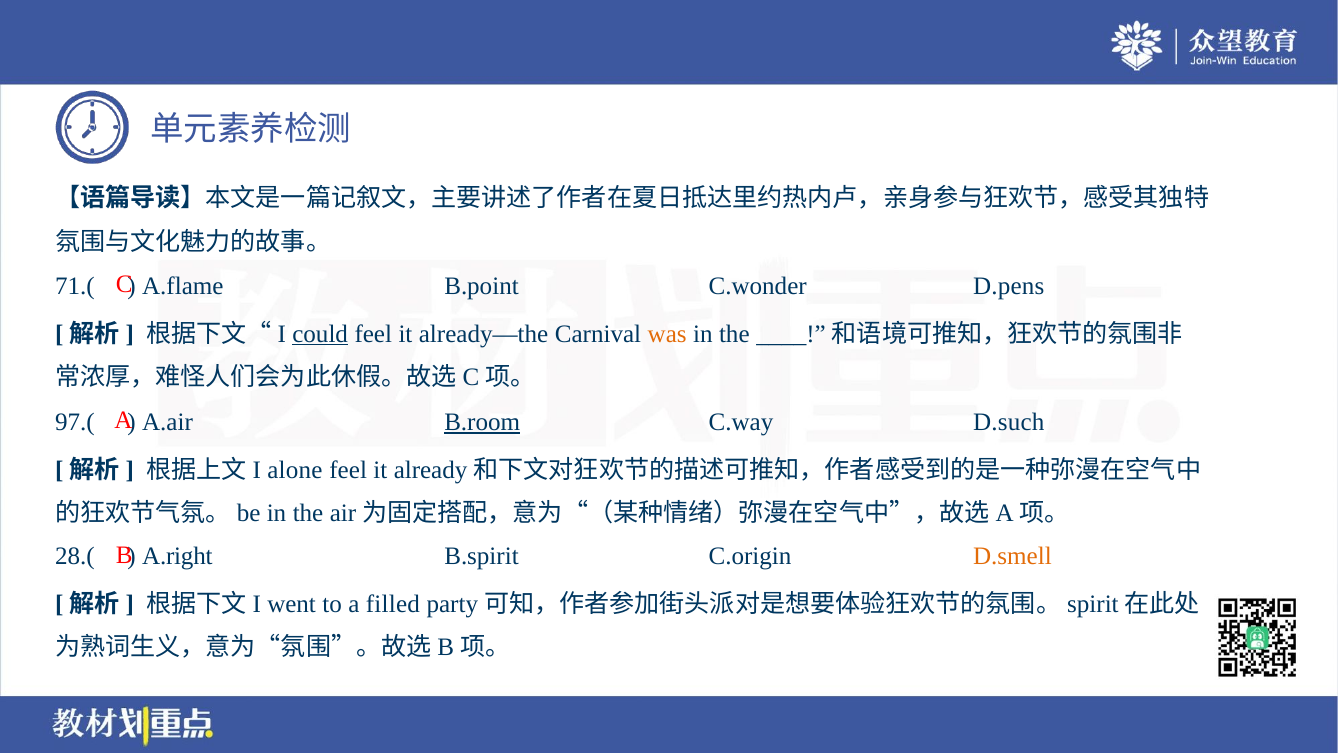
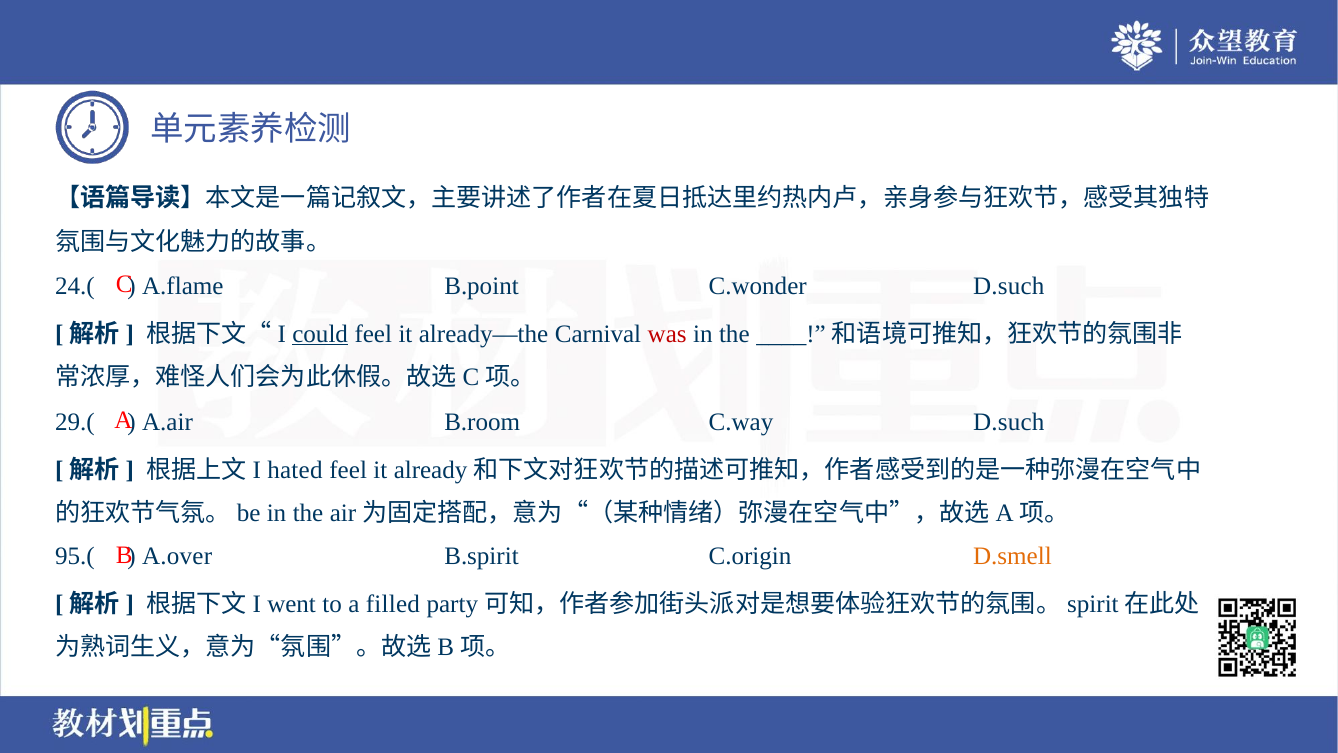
71.(: 71.( -> 24.(
C.wonder D.pens: D.pens -> D.such
was colour: orange -> red
97.(: 97.( -> 29.(
B.room underline: present -> none
alone: alone -> hated
28.(: 28.( -> 95.(
A.right: A.right -> A.over
